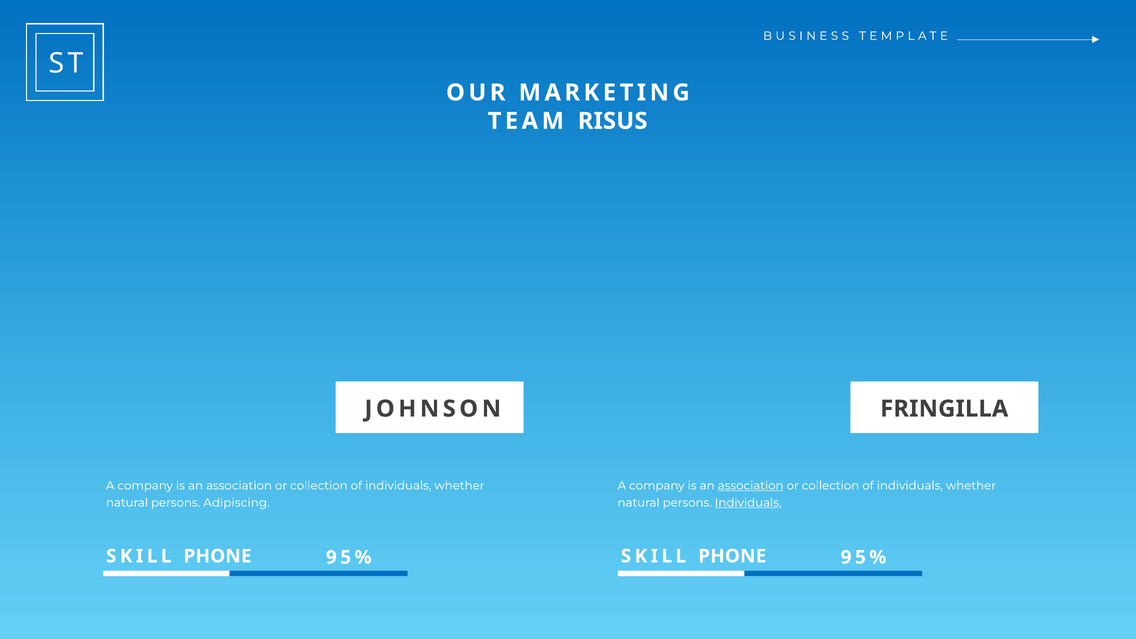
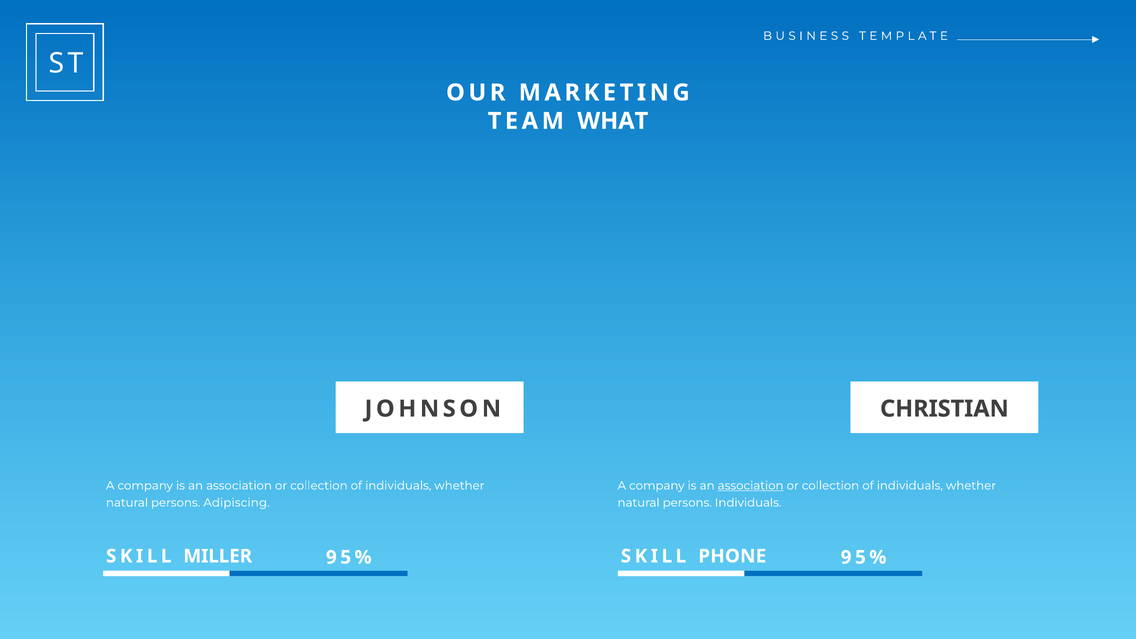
RISUS: RISUS -> WHAT
FRINGILLA: FRINGILLA -> CHRISTIAN
Individuals at (748, 503) underline: present -> none
PHONE at (218, 556): PHONE -> MILLER
